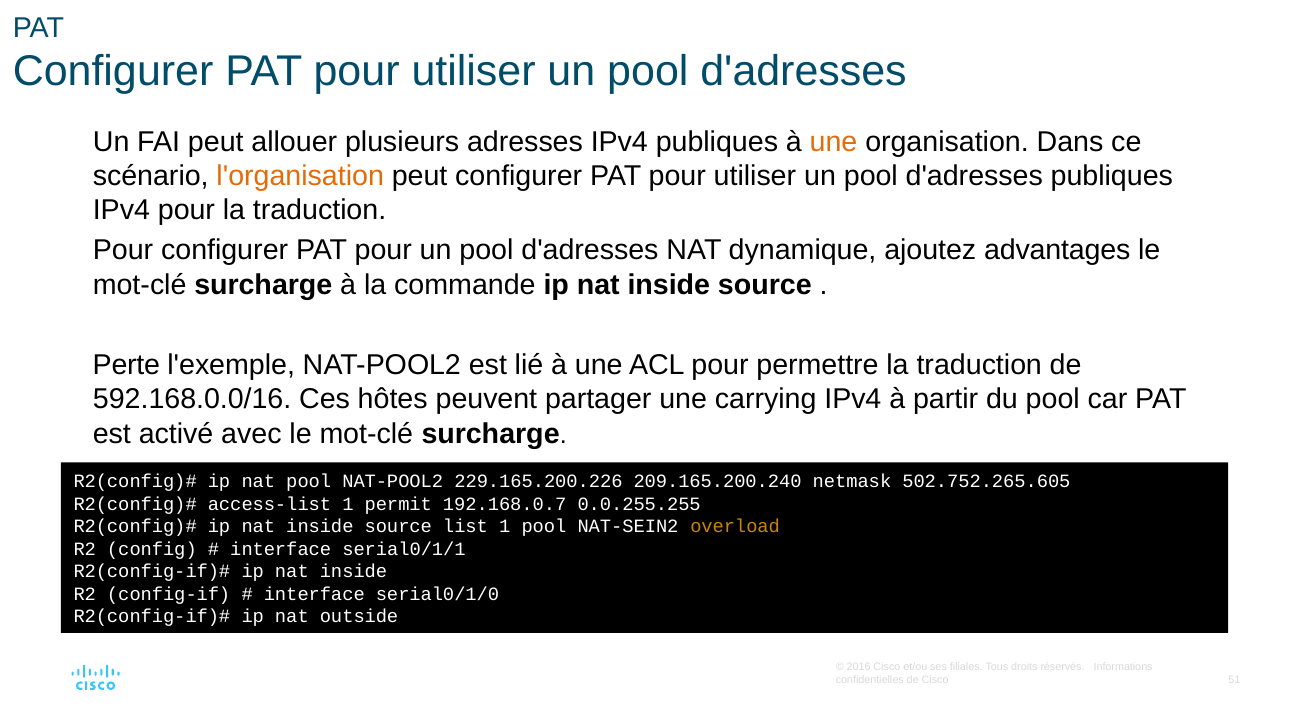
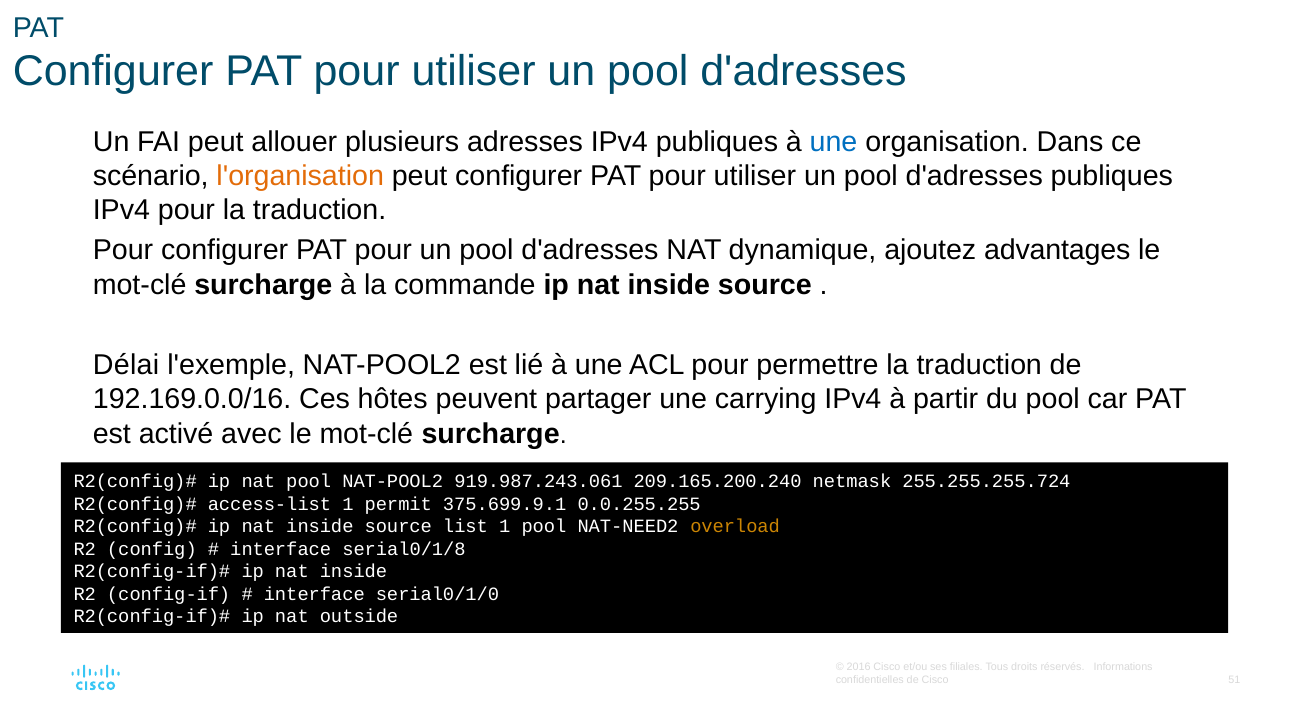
une at (834, 142) colour: orange -> blue
Perte: Perte -> Délai
592.168.0.0/16: 592.168.0.0/16 -> 192.169.0.0/16
229.165.200.226: 229.165.200.226 -> 919.987.243.061
502.752.265.605: 502.752.265.605 -> 255.255.255.724
192.168.0.7: 192.168.0.7 -> 375.699.9.1
NAT-SEIN2: NAT-SEIN2 -> NAT-NEED2
serial0/1/1: serial0/1/1 -> serial0/1/8
